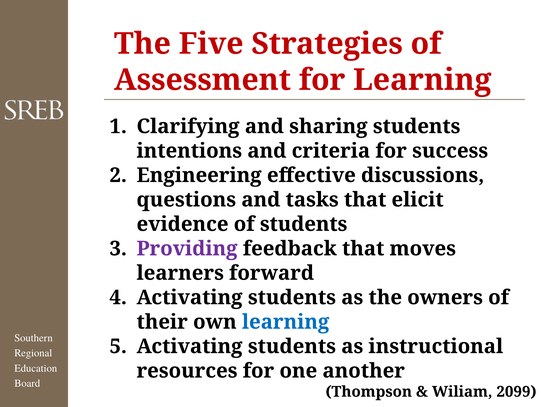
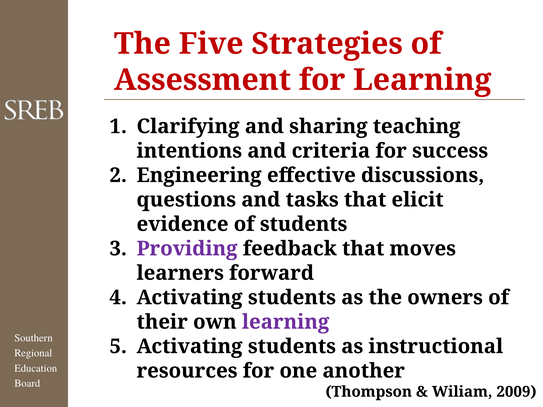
sharing students: students -> teaching
learning at (286, 322) colour: blue -> purple
2099: 2099 -> 2009
